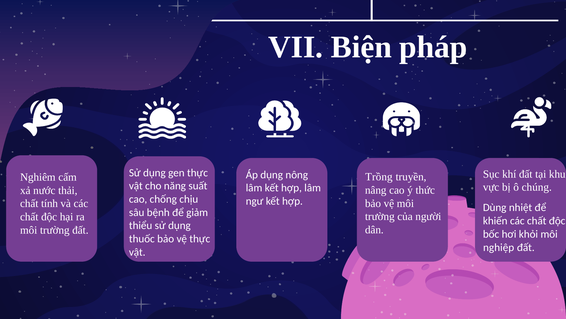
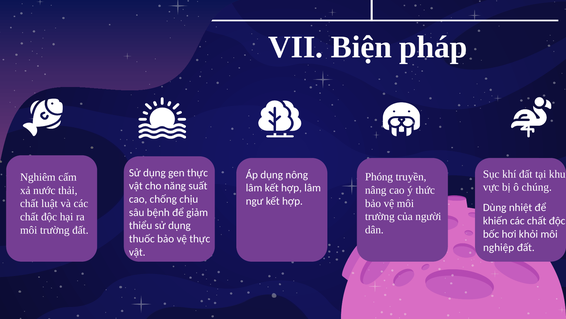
Trồng: Trồng -> Phóng
tính: tính -> luật
